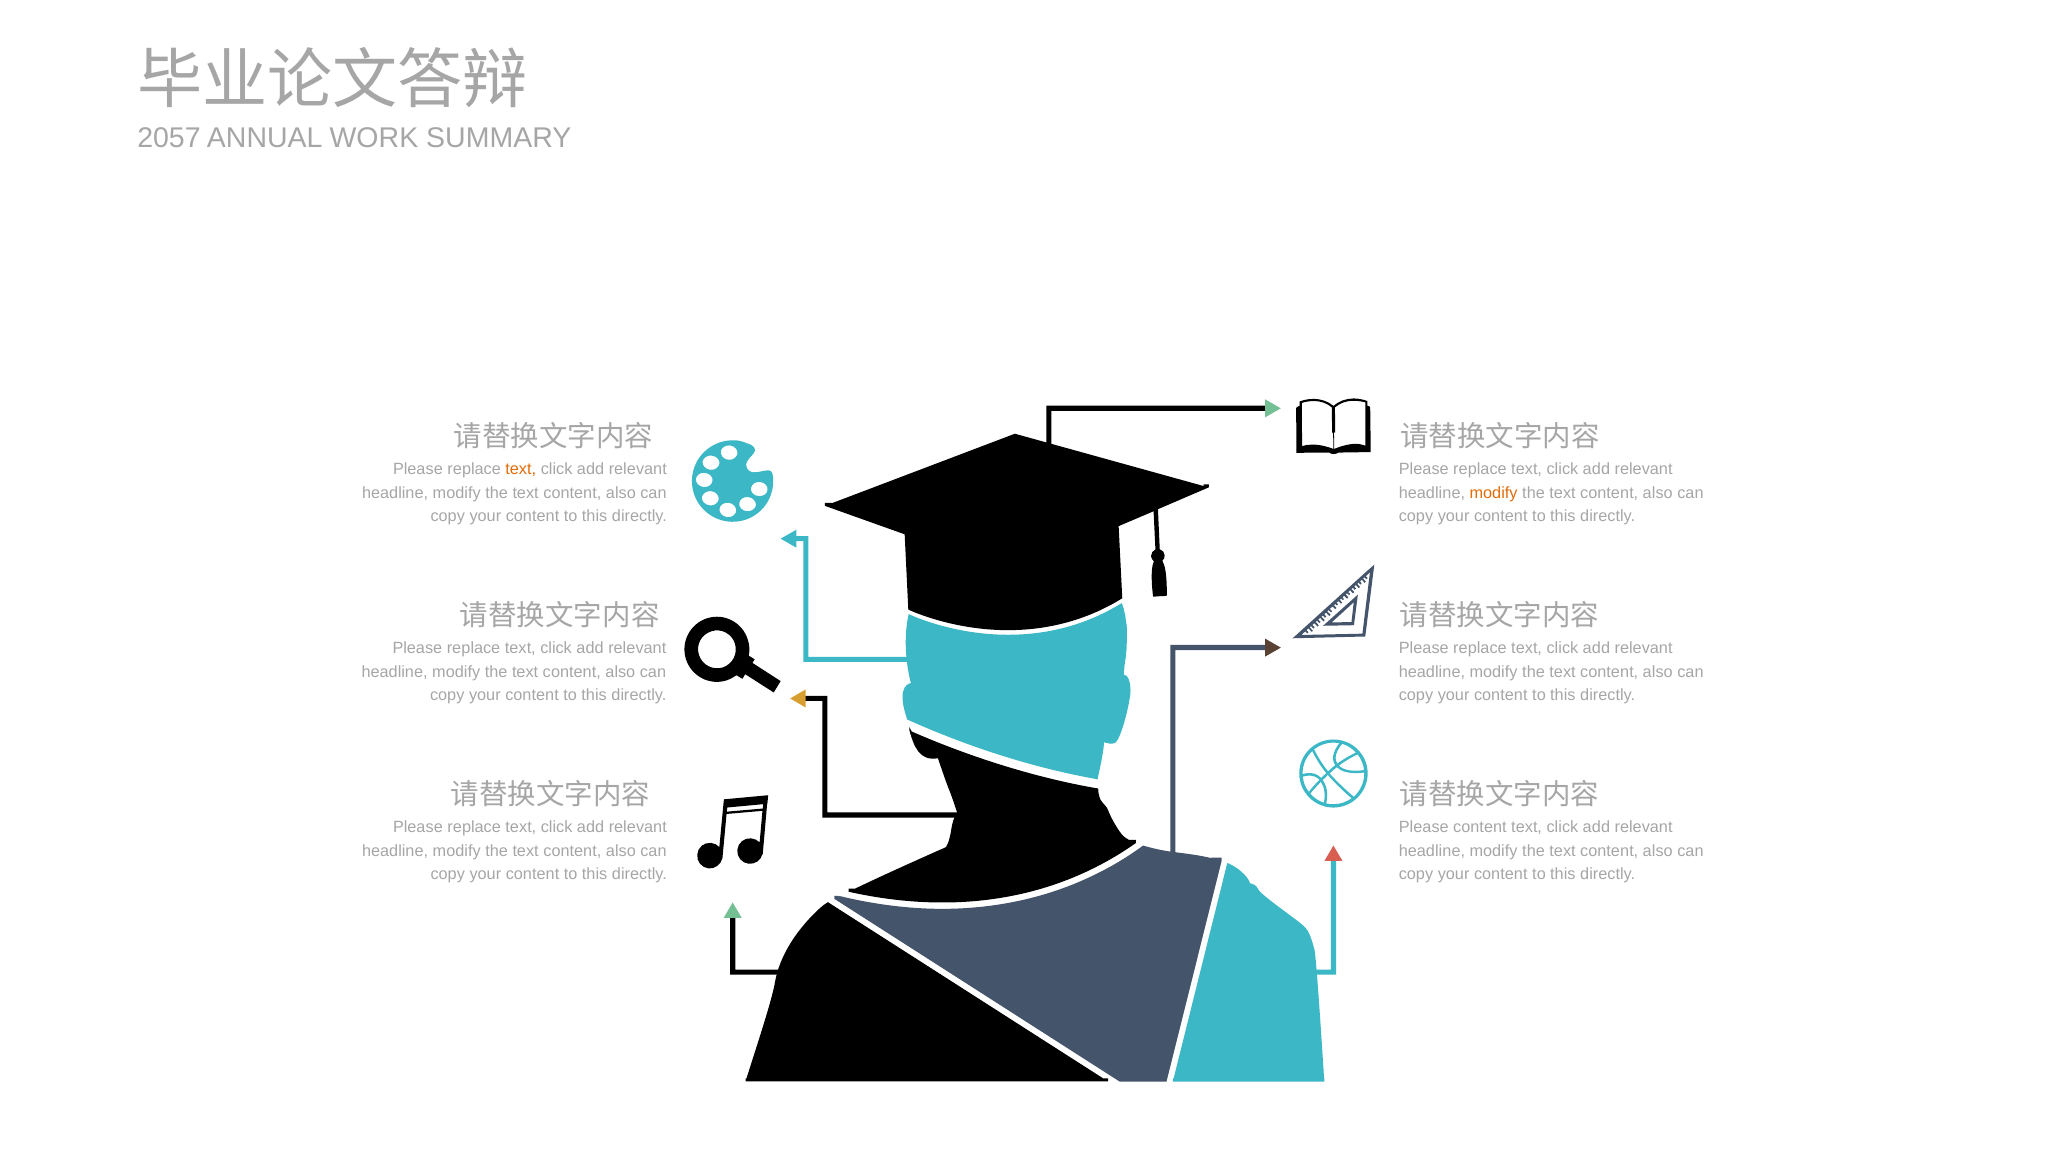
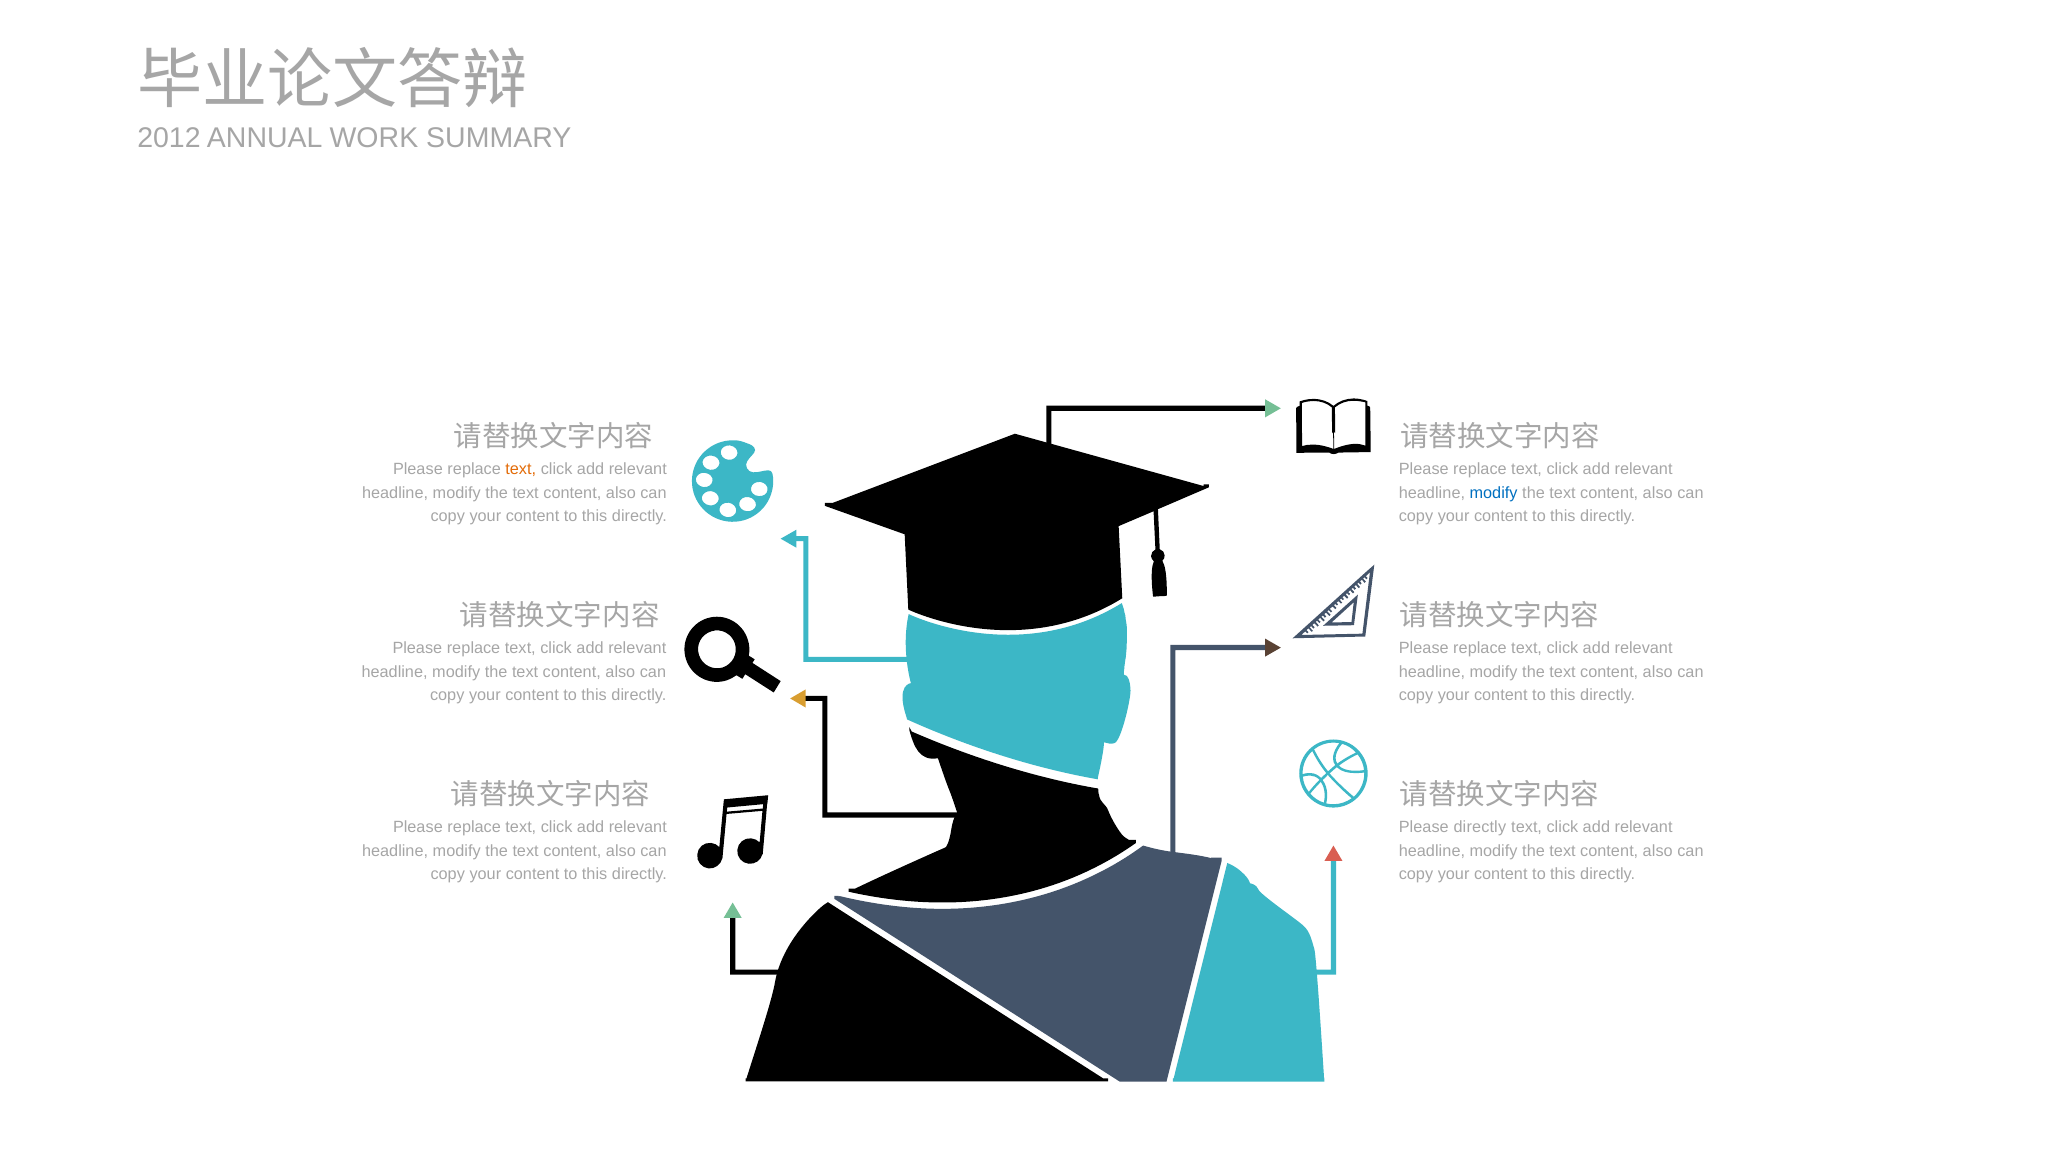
2057: 2057 -> 2012
modify at (1494, 493) colour: orange -> blue
Please content: content -> directly
